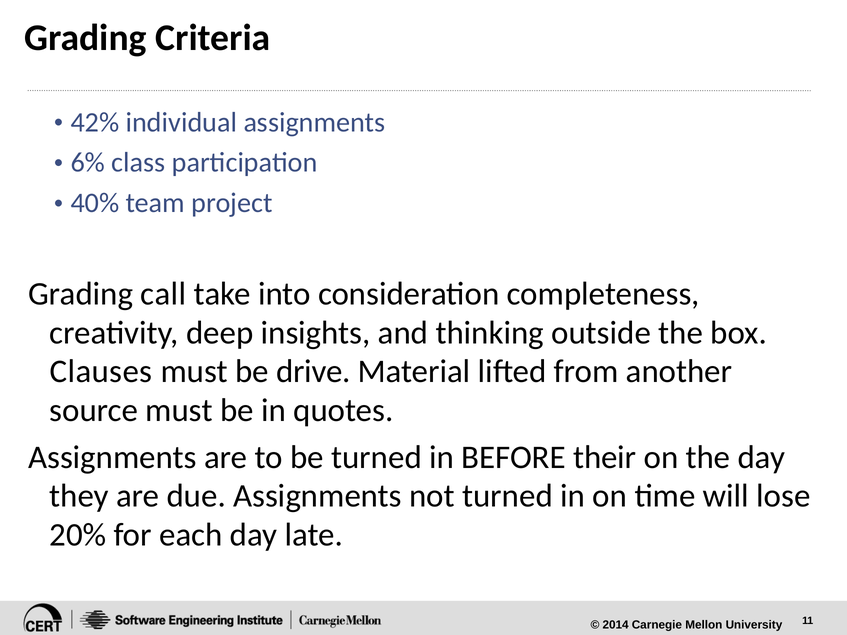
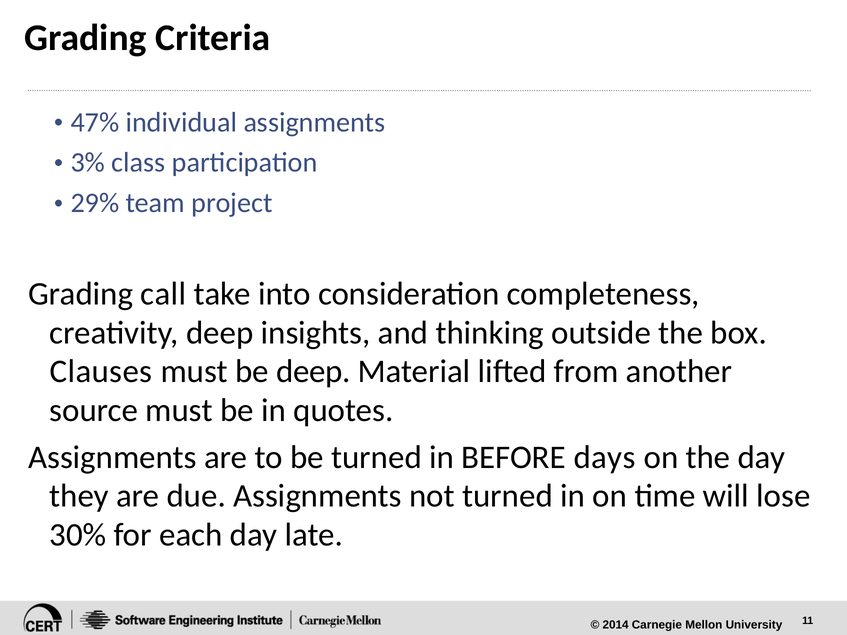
42%: 42% -> 47%
6%: 6% -> 3%
40%: 40% -> 29%
be drive: drive -> deep
their: their -> days
20%: 20% -> 30%
